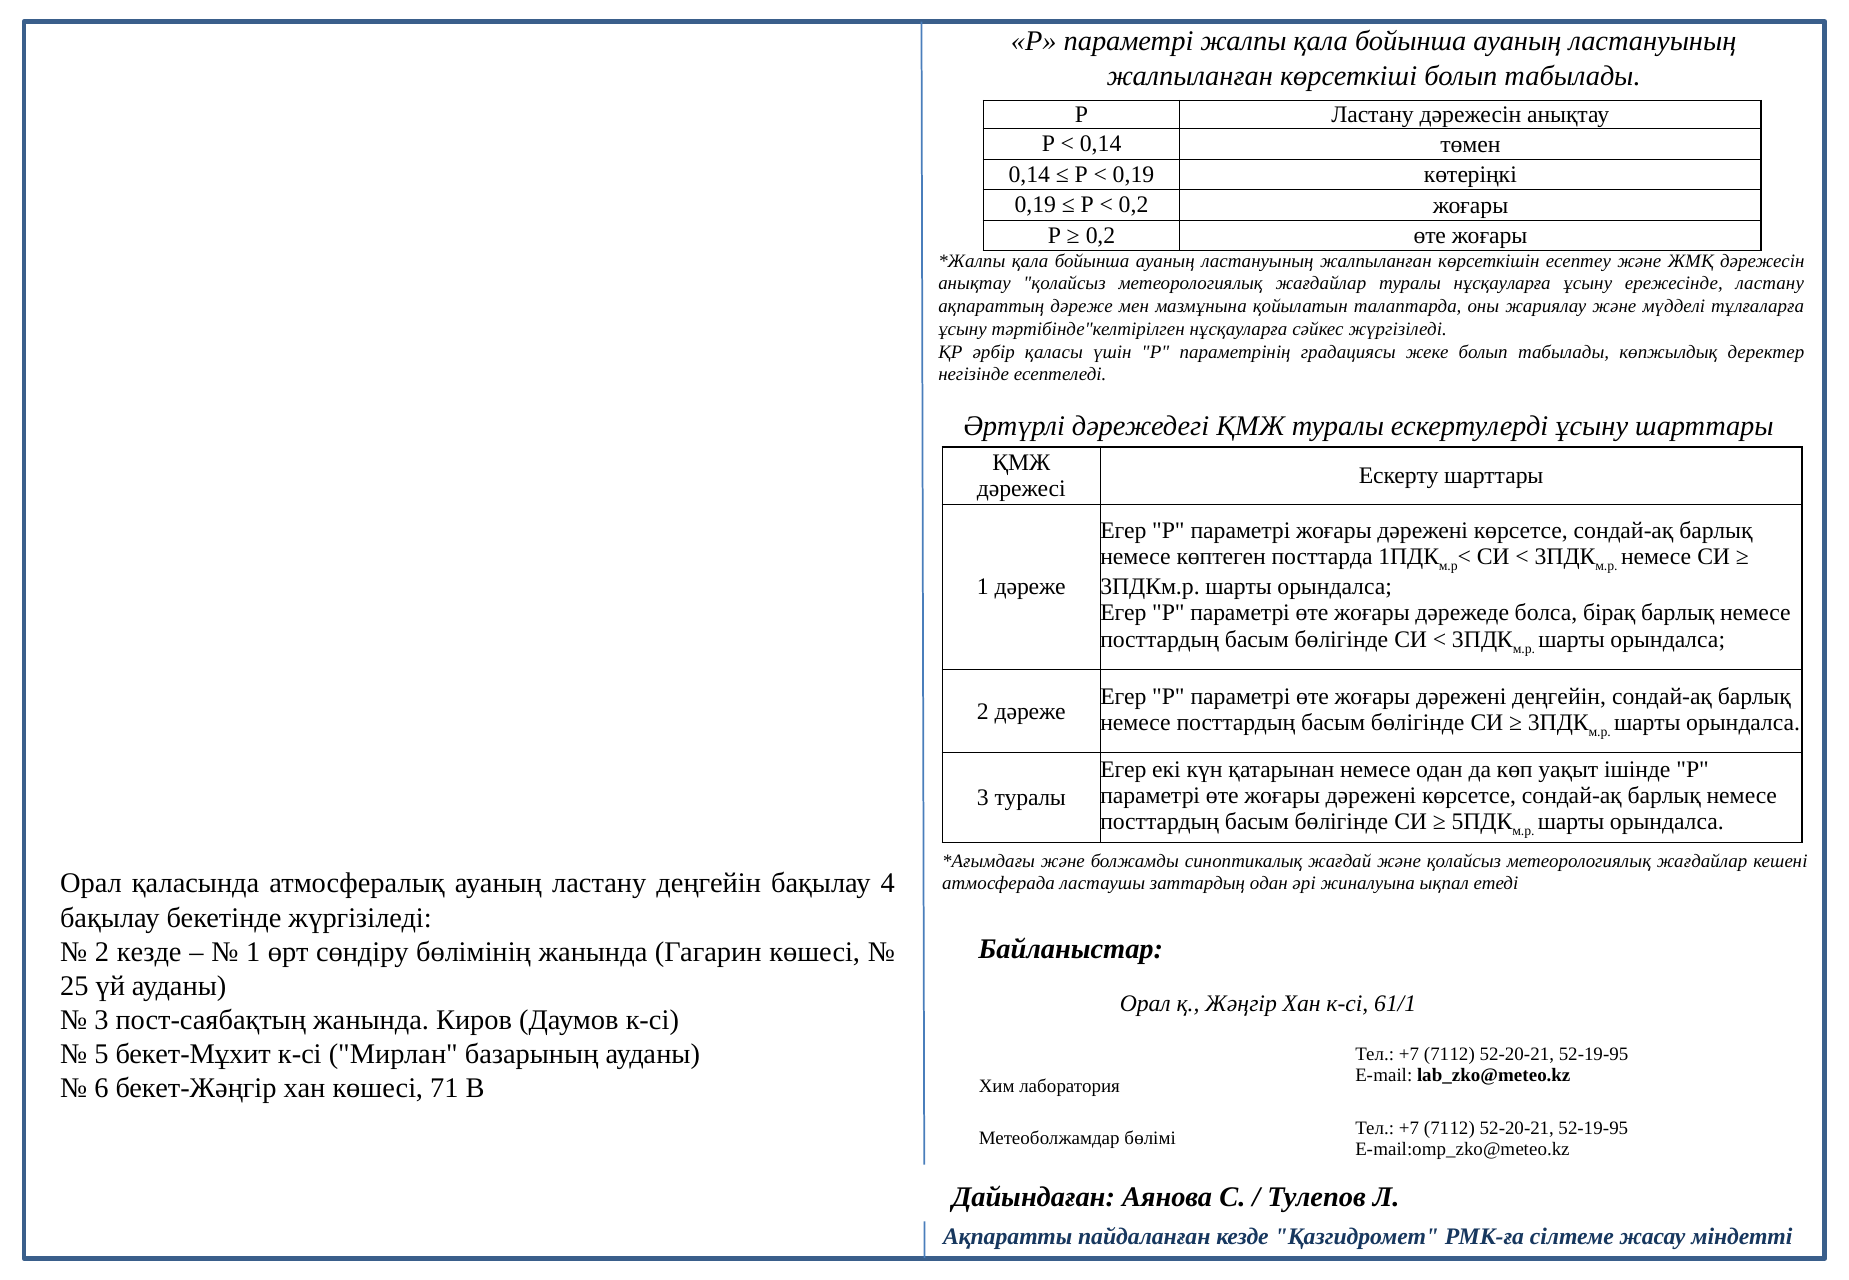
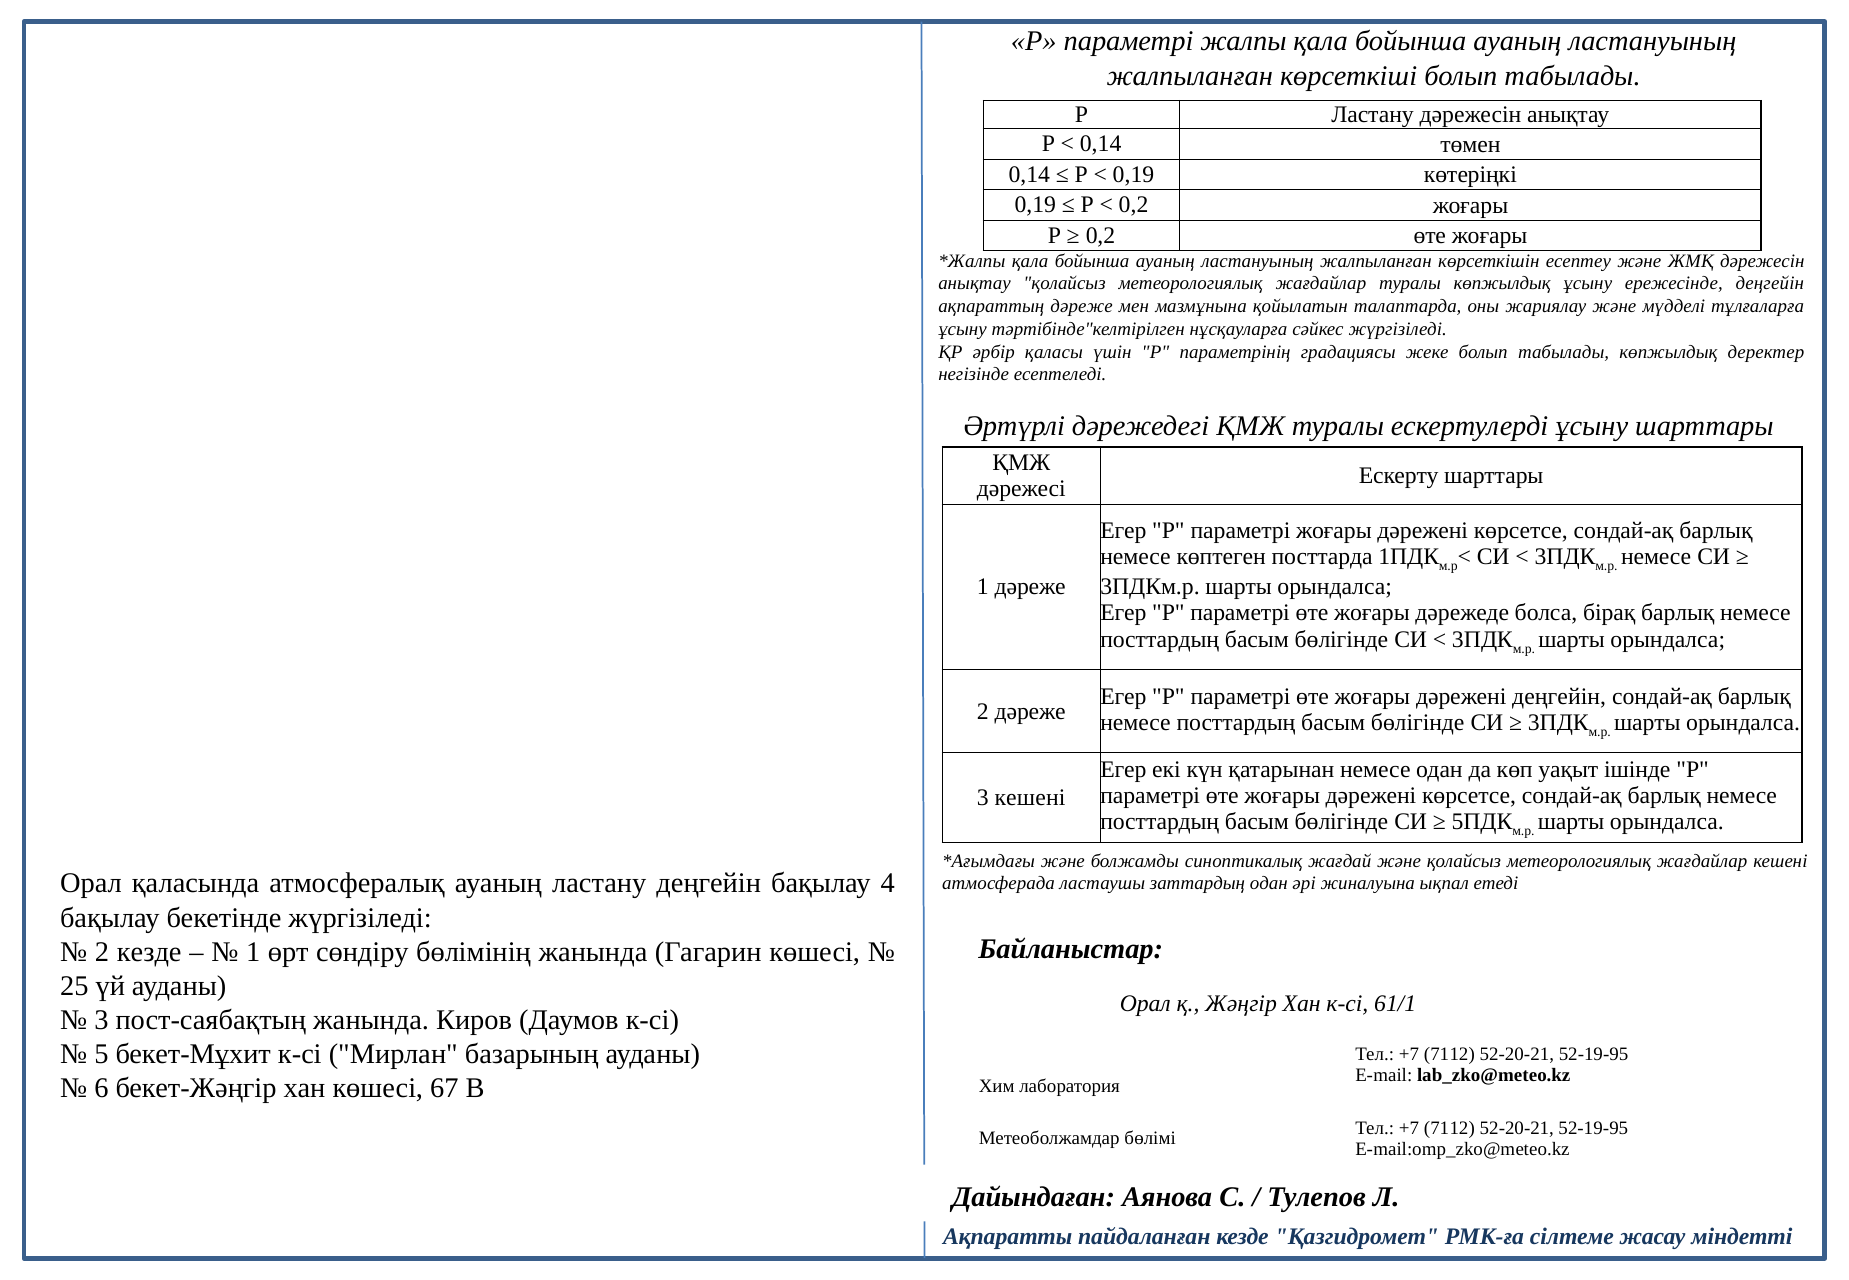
туралы нұсқауларға: нұсқауларға -> көпжылдық
ережесінде ластану: ластану -> деңгейін
3 туралы: туралы -> кешені
71: 71 -> 67
